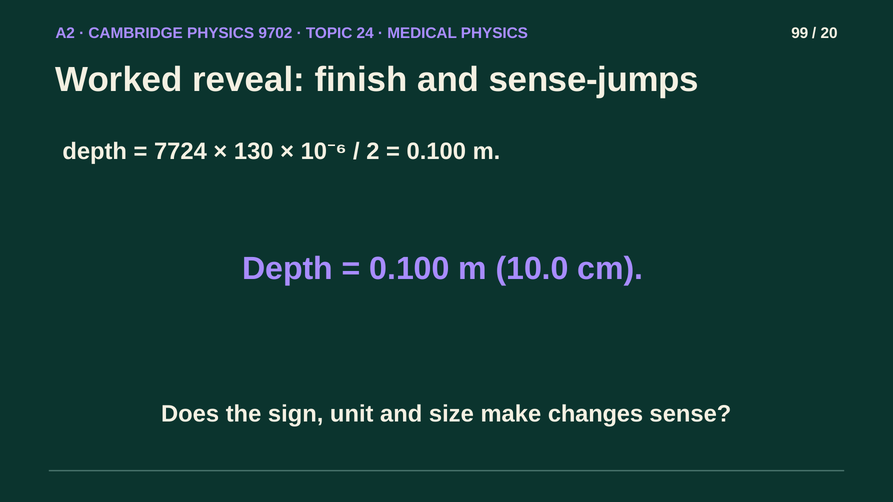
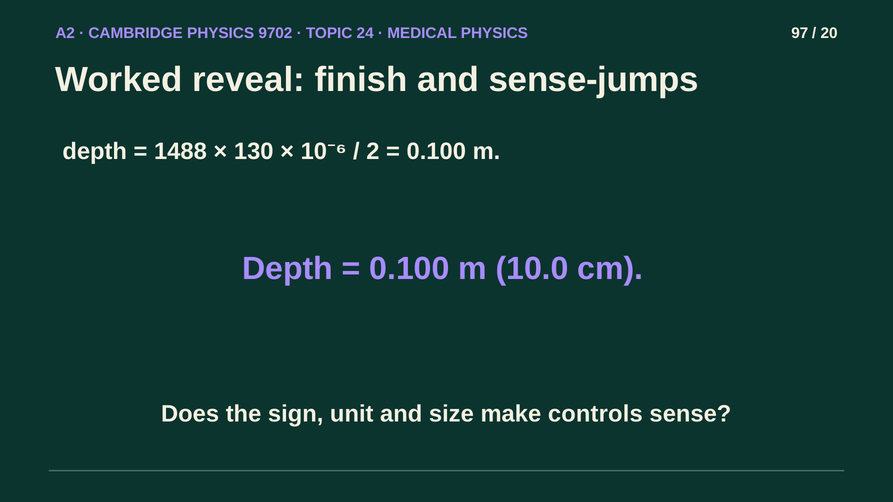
99: 99 -> 97
7724: 7724 -> 1488
changes: changes -> controls
